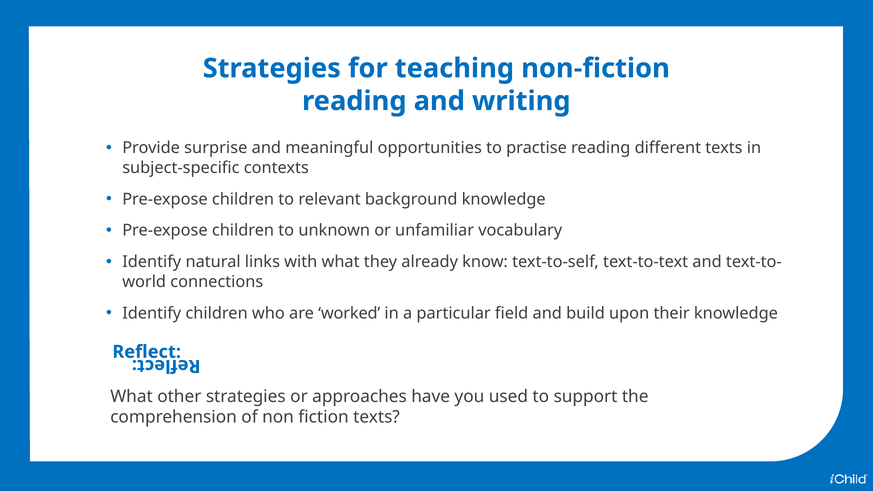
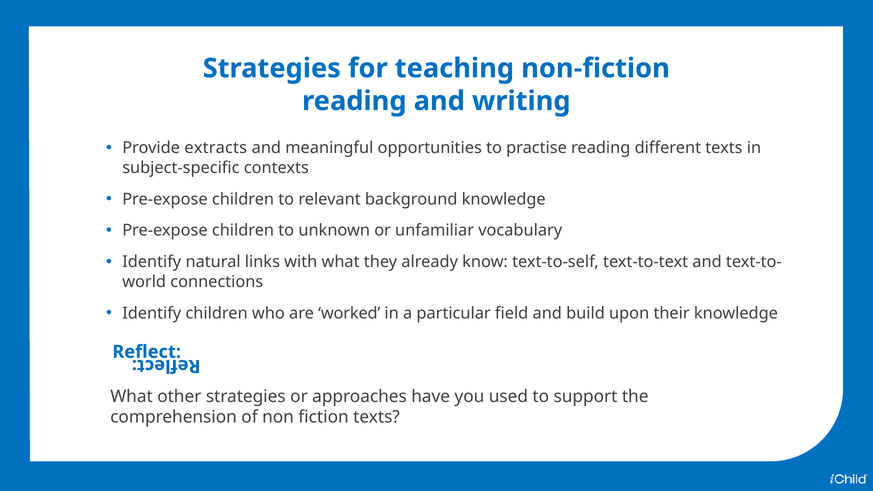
surprise: surprise -> extracts
